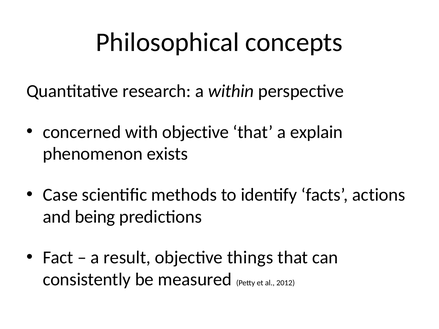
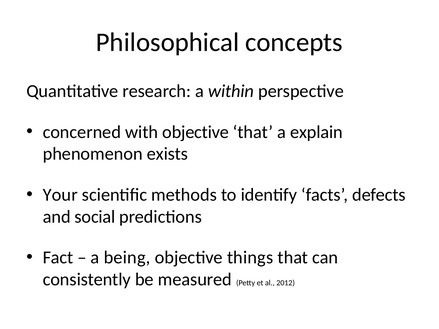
Case: Case -> Your
actions: actions -> defects
being: being -> social
result: result -> being
